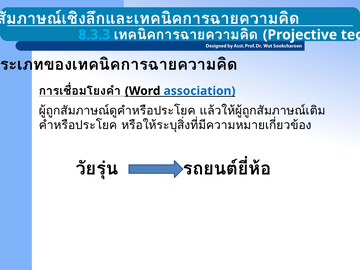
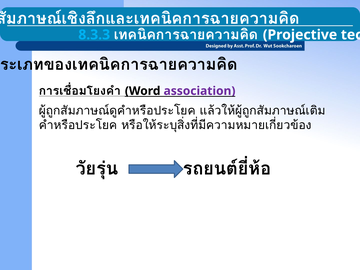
association colour: blue -> purple
